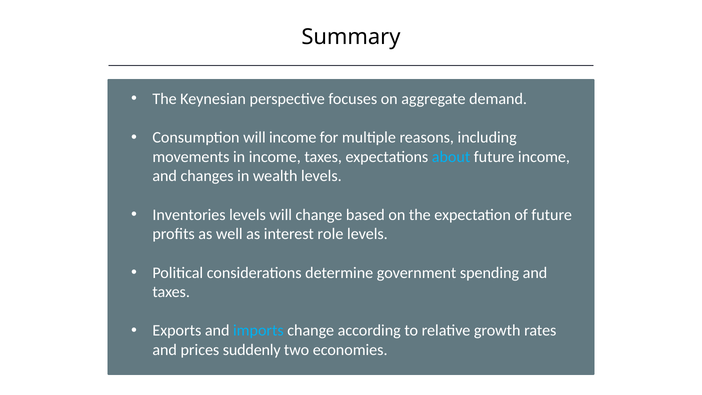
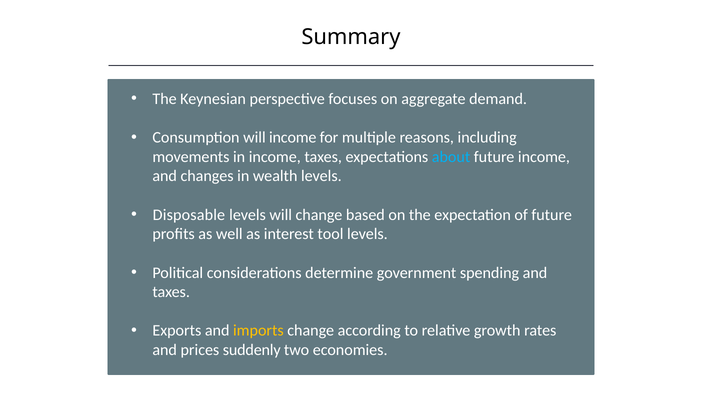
Inventories: Inventories -> Disposable
role: role -> tool
imports colour: light blue -> yellow
